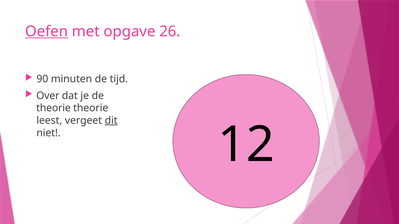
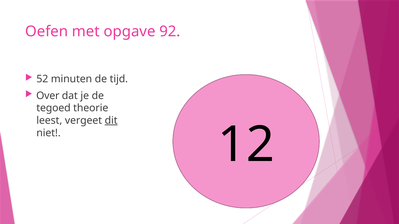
Oefen underline: present -> none
26: 26 -> 92
90: 90 -> 52
theorie at (54, 108): theorie -> tegoed
